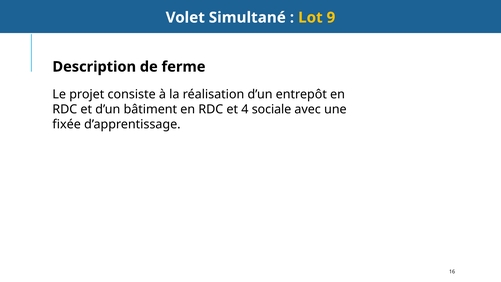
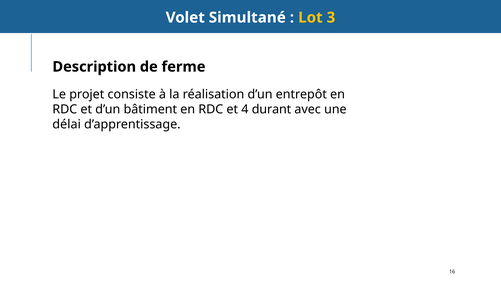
9: 9 -> 3
sociale: sociale -> durant
fixée: fixée -> délai
